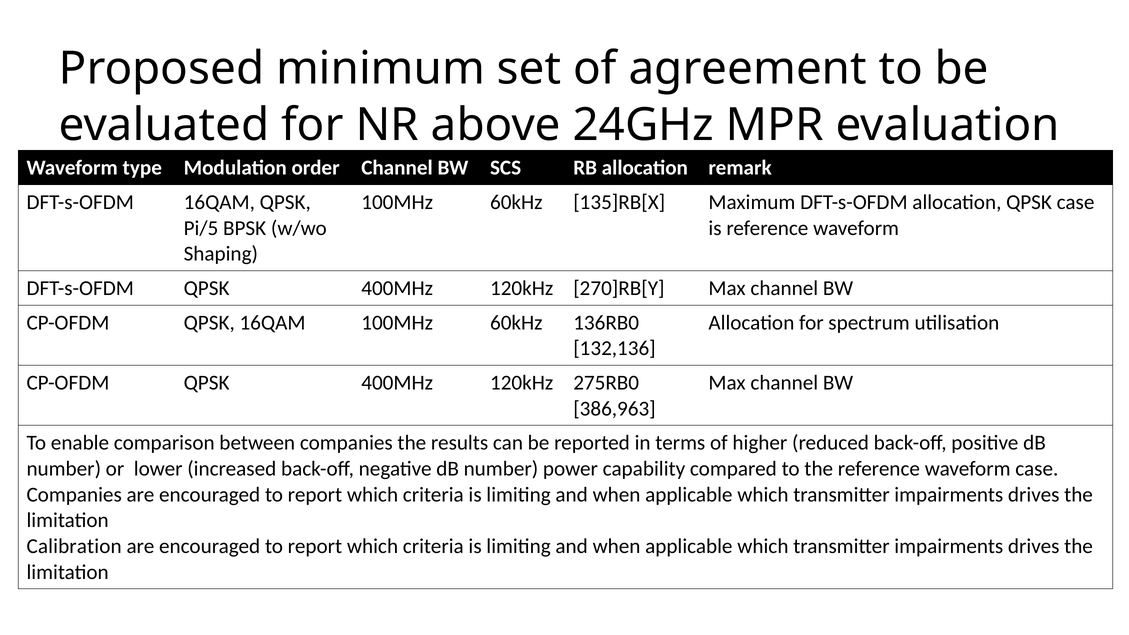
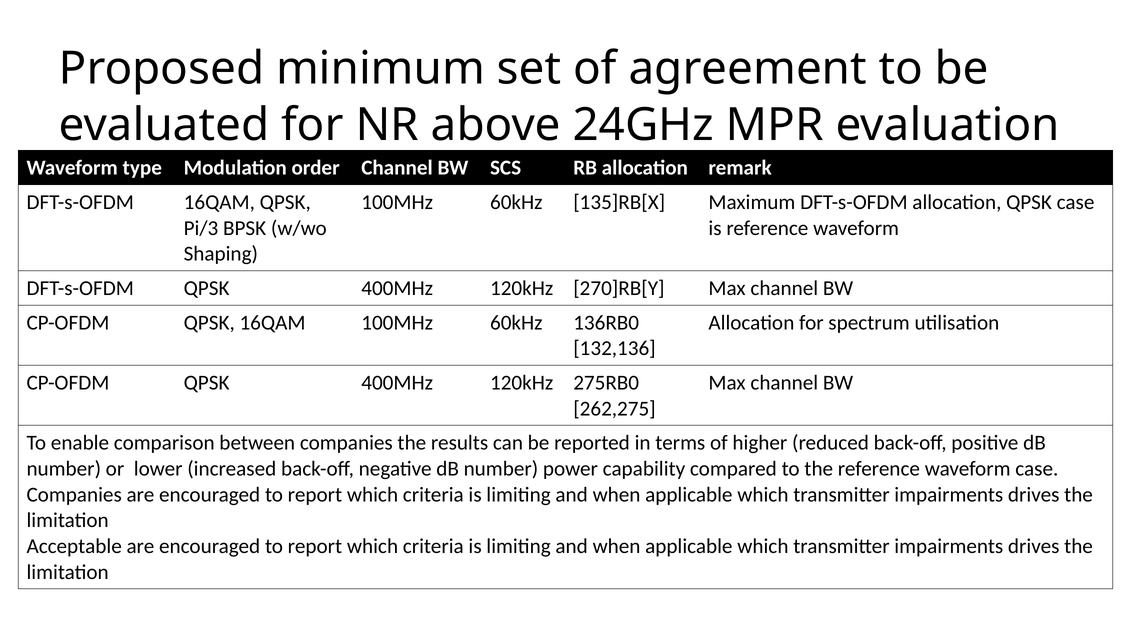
Pi/5: Pi/5 -> Pi/3
386,963: 386,963 -> 262,275
Calibration: Calibration -> Acceptable
